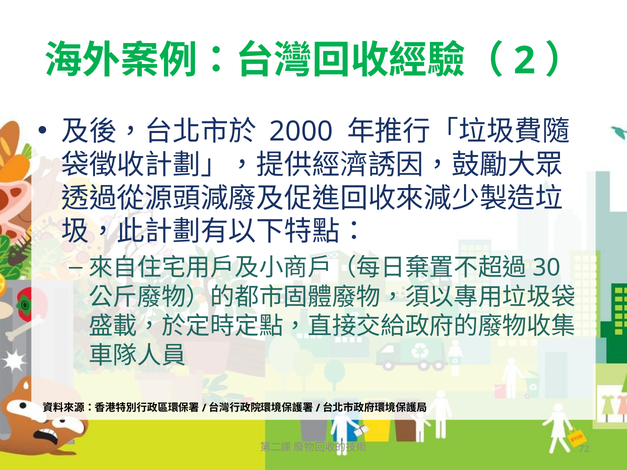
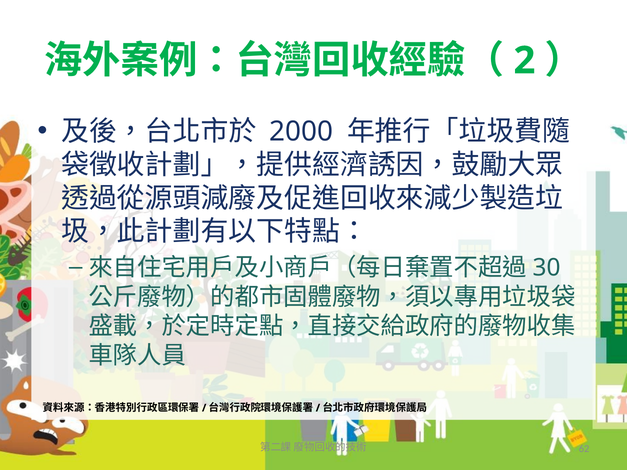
72: 72 -> 62
